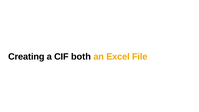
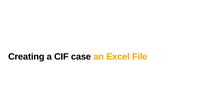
both: both -> case
